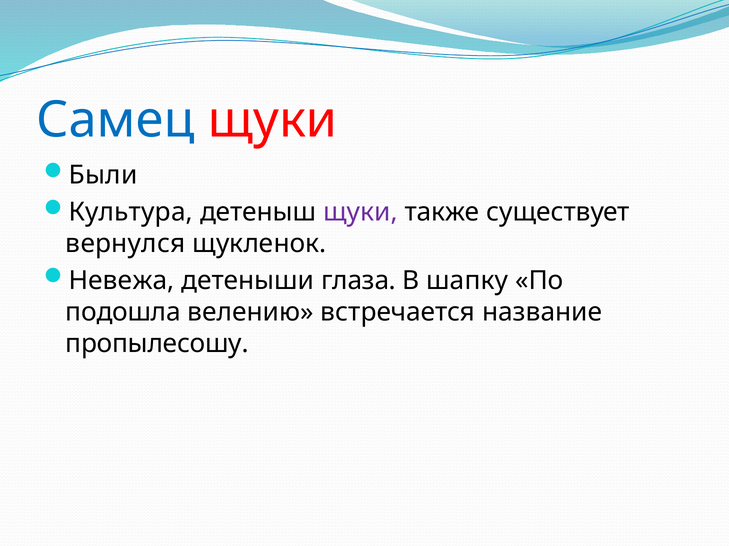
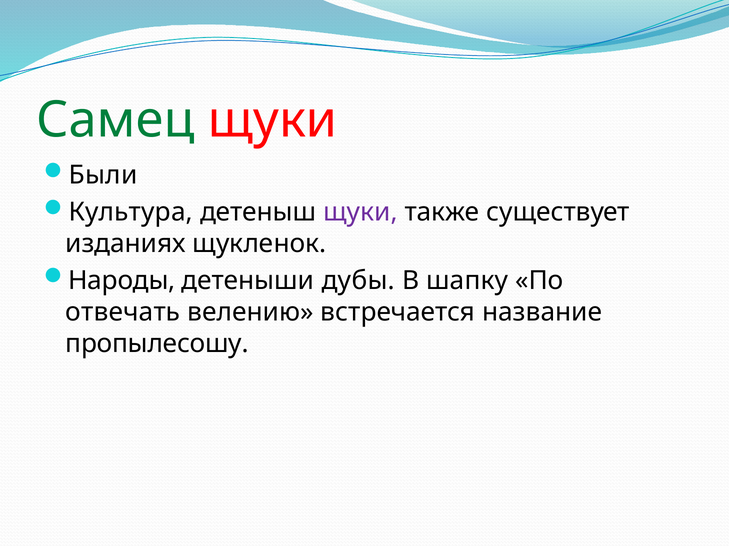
Самец colour: blue -> green
вернулся: вернулся -> изданиях
Невежа: Невежа -> Народы
глаза: глаза -> дубы
подошла: подошла -> отвечать
